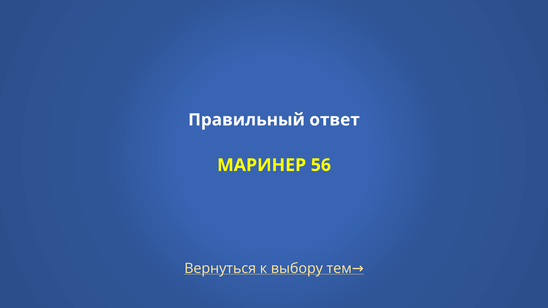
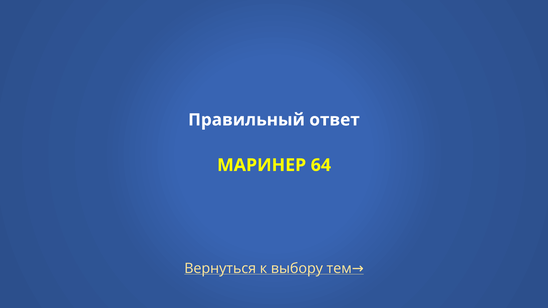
56: 56 -> 64
